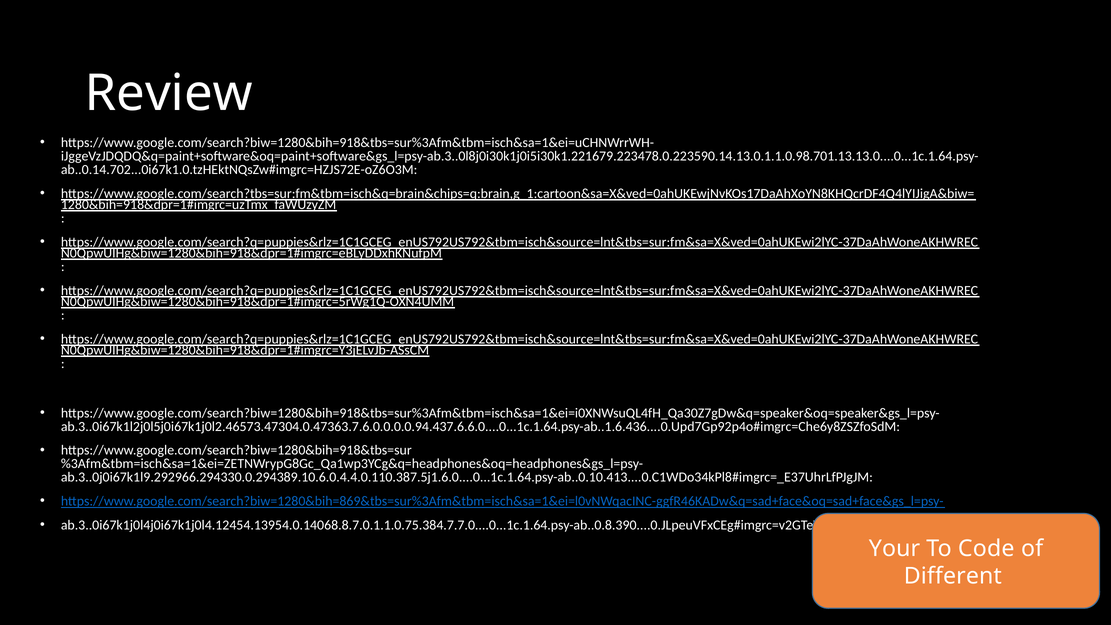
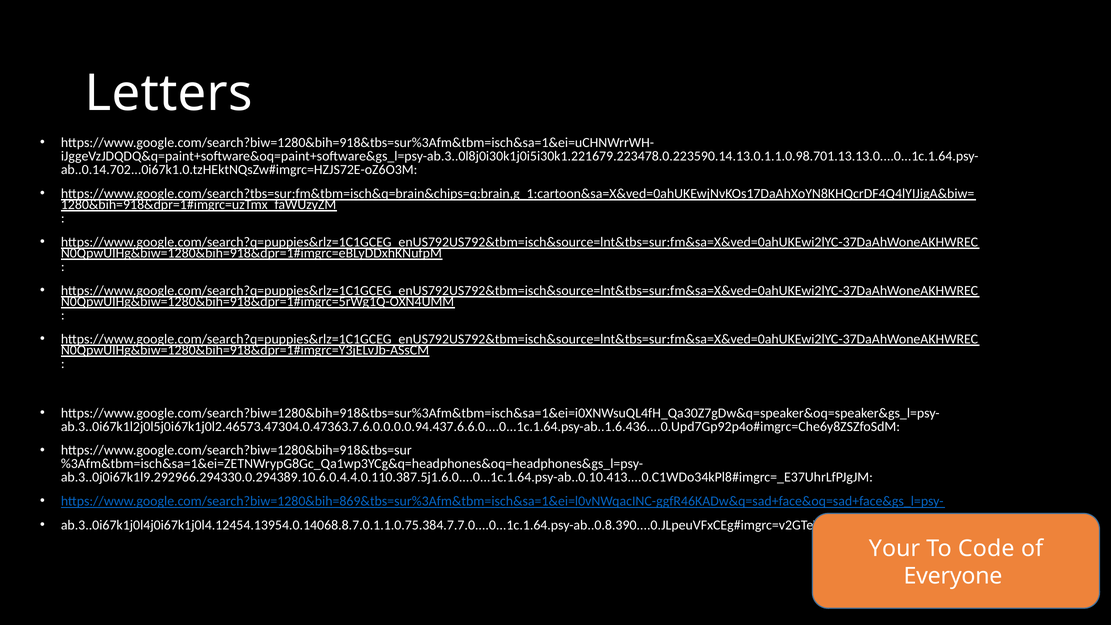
Review: Review -> Letters
Different: Different -> Everyone
